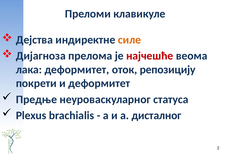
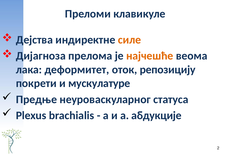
најчешће colour: red -> orange
и деформитет: деформитет -> мускулатуре
дисталног: дисталног -> абдукције
